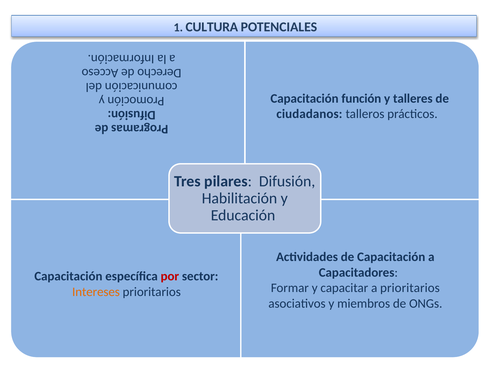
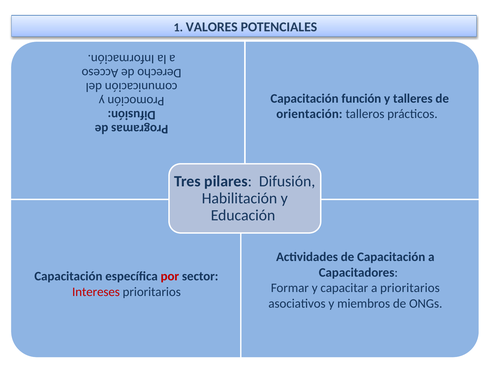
CULTURA: CULTURA -> VALORES
ciudadanos: ciudadanos -> orientación
Intereses colour: orange -> red
